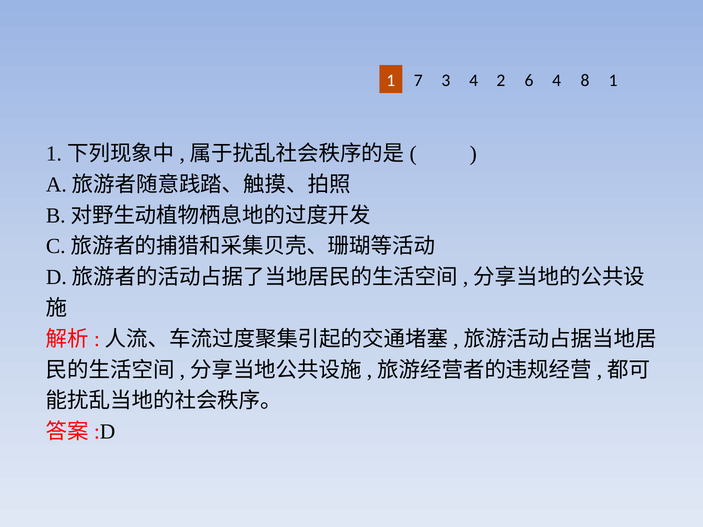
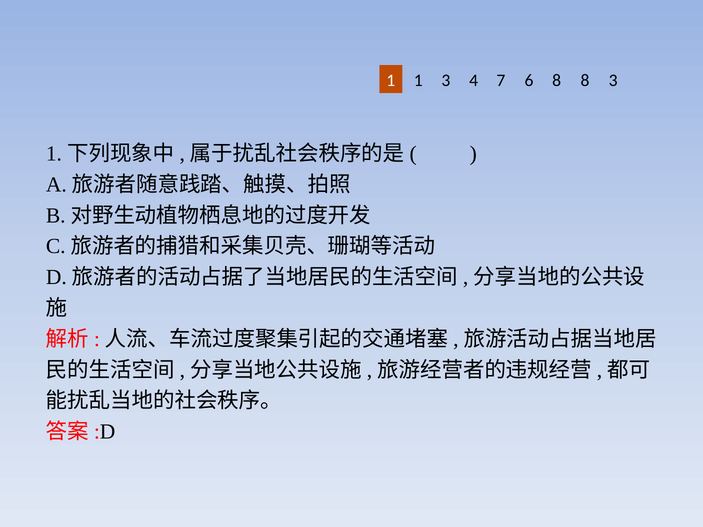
1 7: 7 -> 1
2: 2 -> 7
6 4: 4 -> 8
8 1: 1 -> 3
